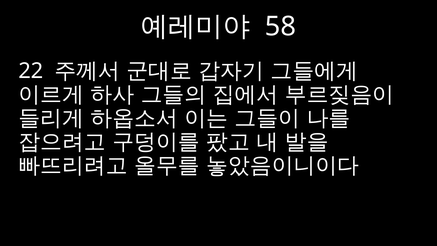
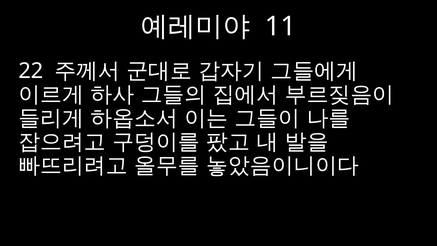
58: 58 -> 11
